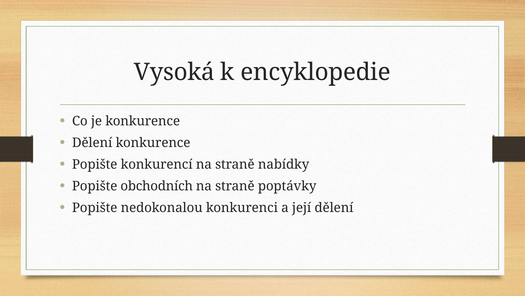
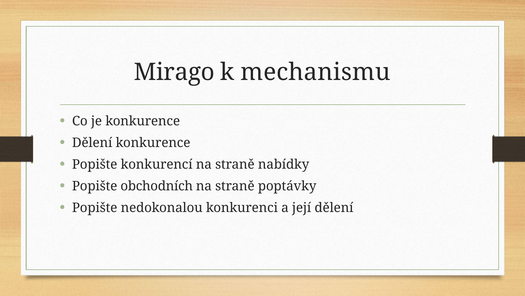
Vysoká: Vysoká -> Mirago
encyklopedie: encyklopedie -> mechanismu
